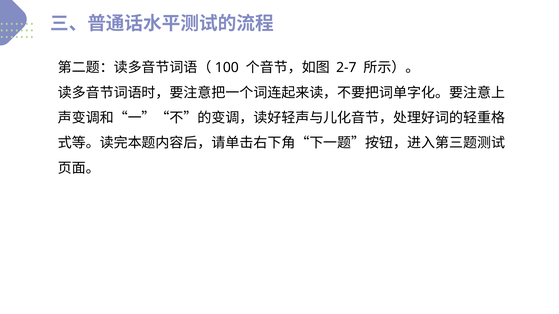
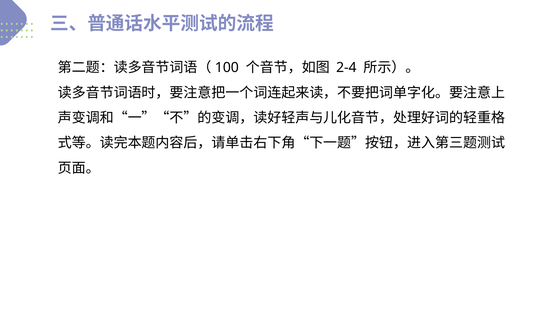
2-7: 2-7 -> 2-4
